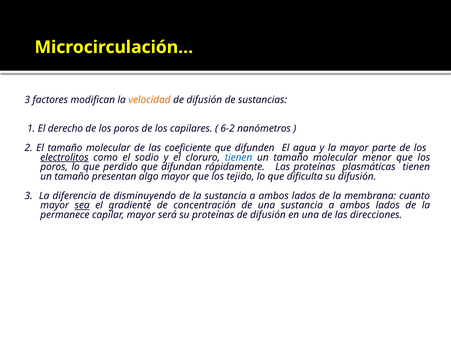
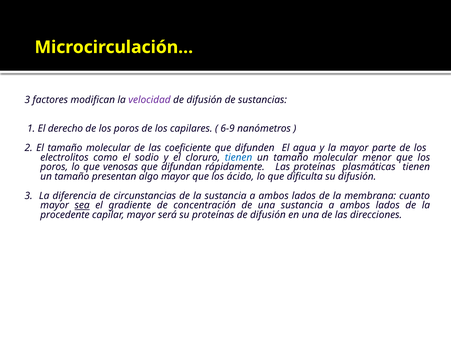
velocidad colour: orange -> purple
6-2: 6-2 -> 6-9
electrolitos underline: present -> none
perdido: perdido -> venosas
tejido: tejido -> ácido
disminuyendo: disminuyendo -> circunstancias
permanece: permanece -> procedente
